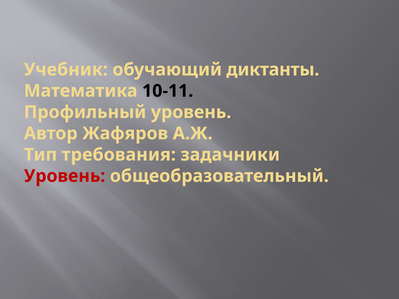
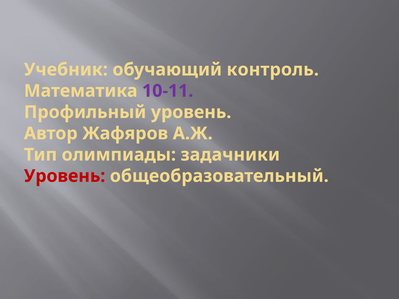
диктанты: диктанты -> контроль
10-11 colour: black -> purple
требования: требования -> олимпиады
